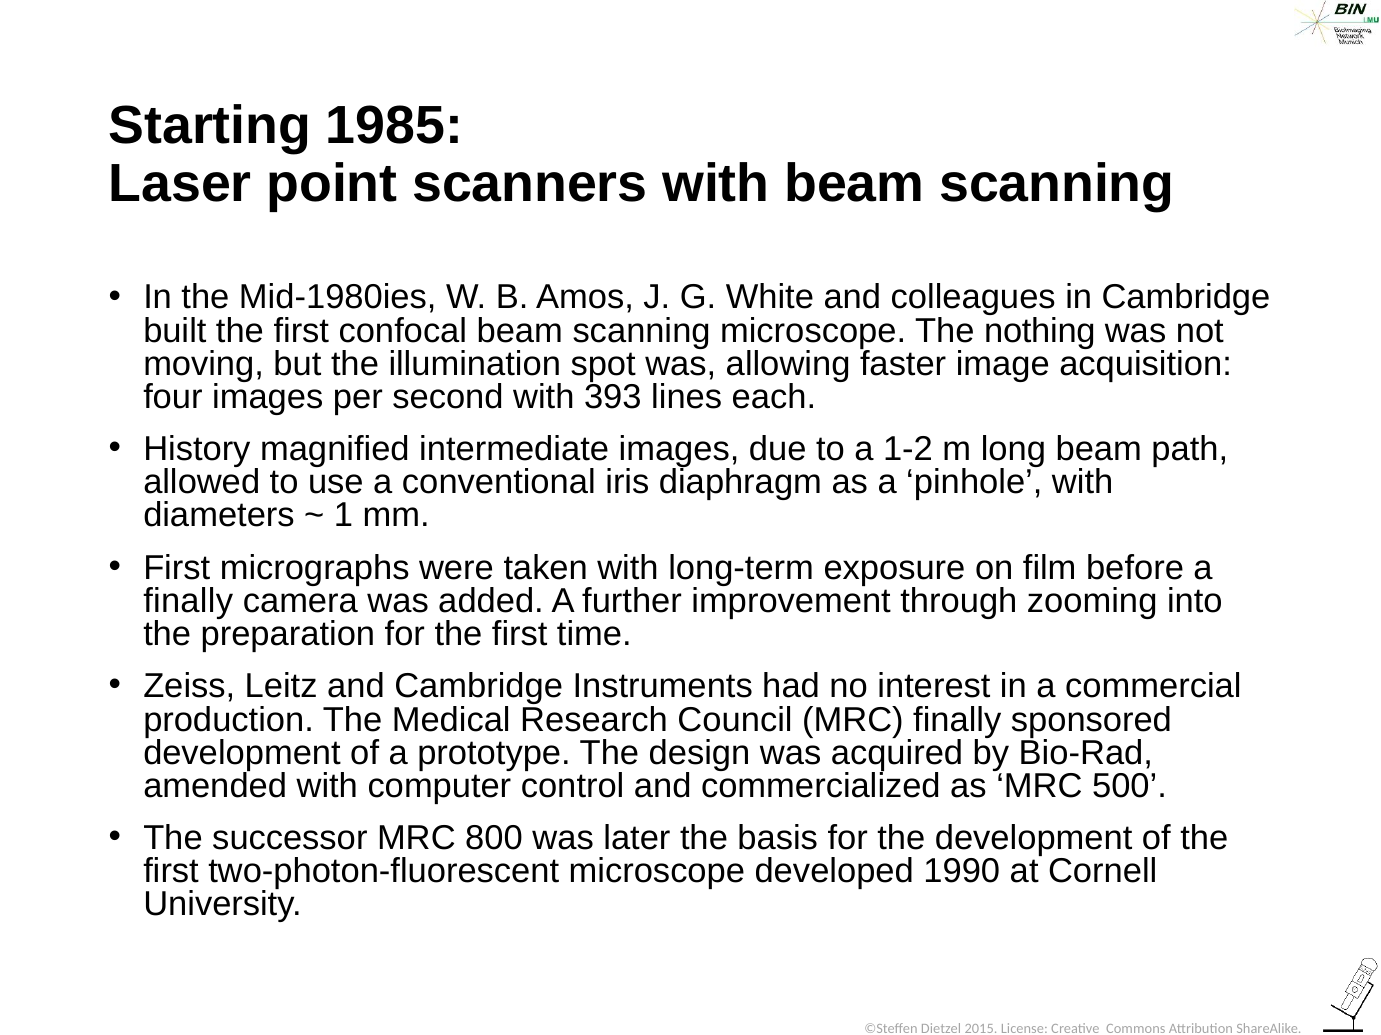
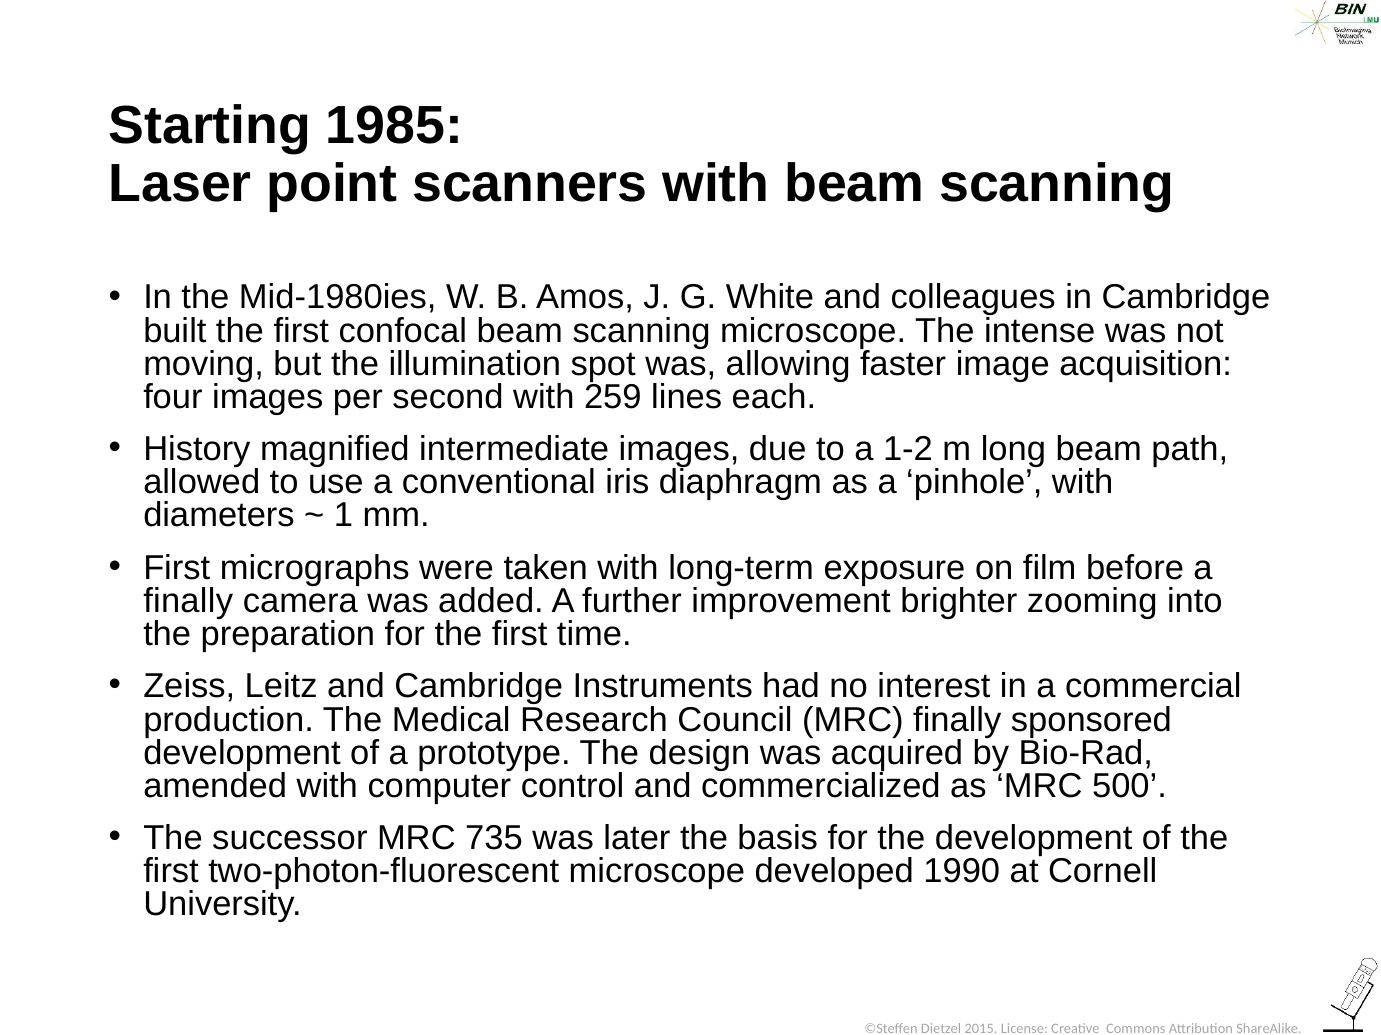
nothing: nothing -> intense
393: 393 -> 259
through: through -> brighter
800: 800 -> 735
